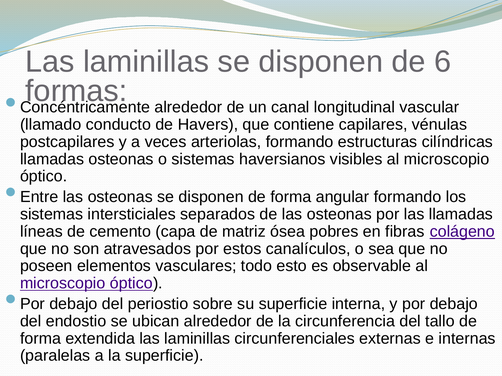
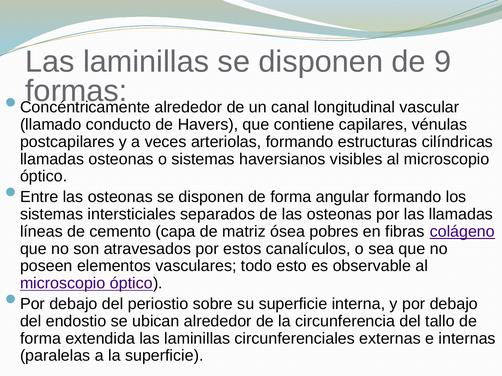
6: 6 -> 9
